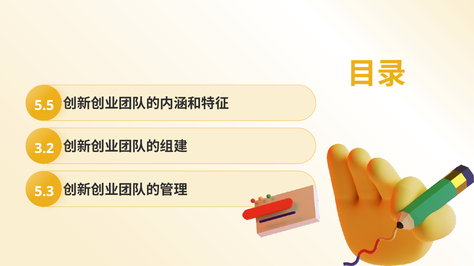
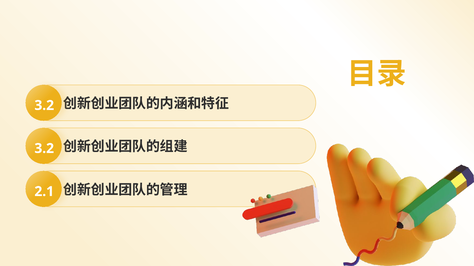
5.5 at (44, 106): 5.5 -> 3.2
5.3: 5.3 -> 2.1
